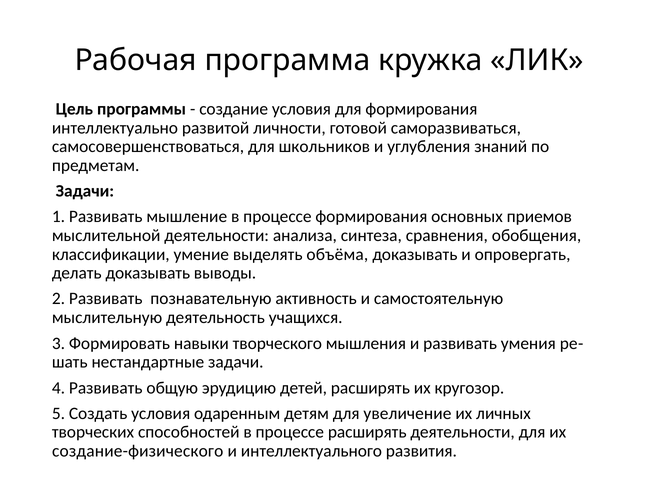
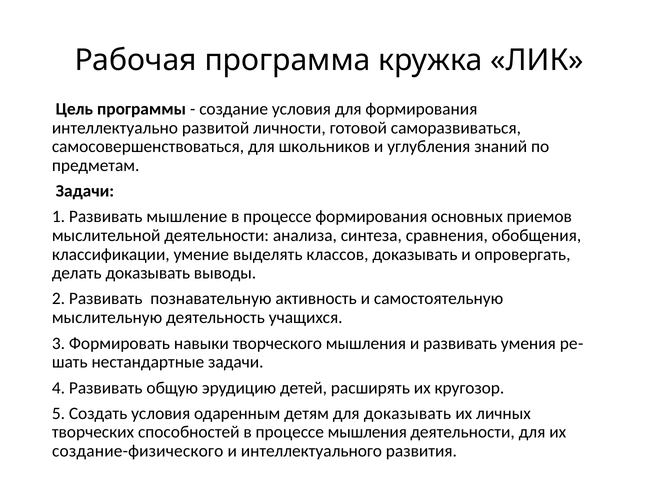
объёма: объёма -> классов
для увеличение: увеличение -> доказывать
процессе расширять: расширять -> мышления
